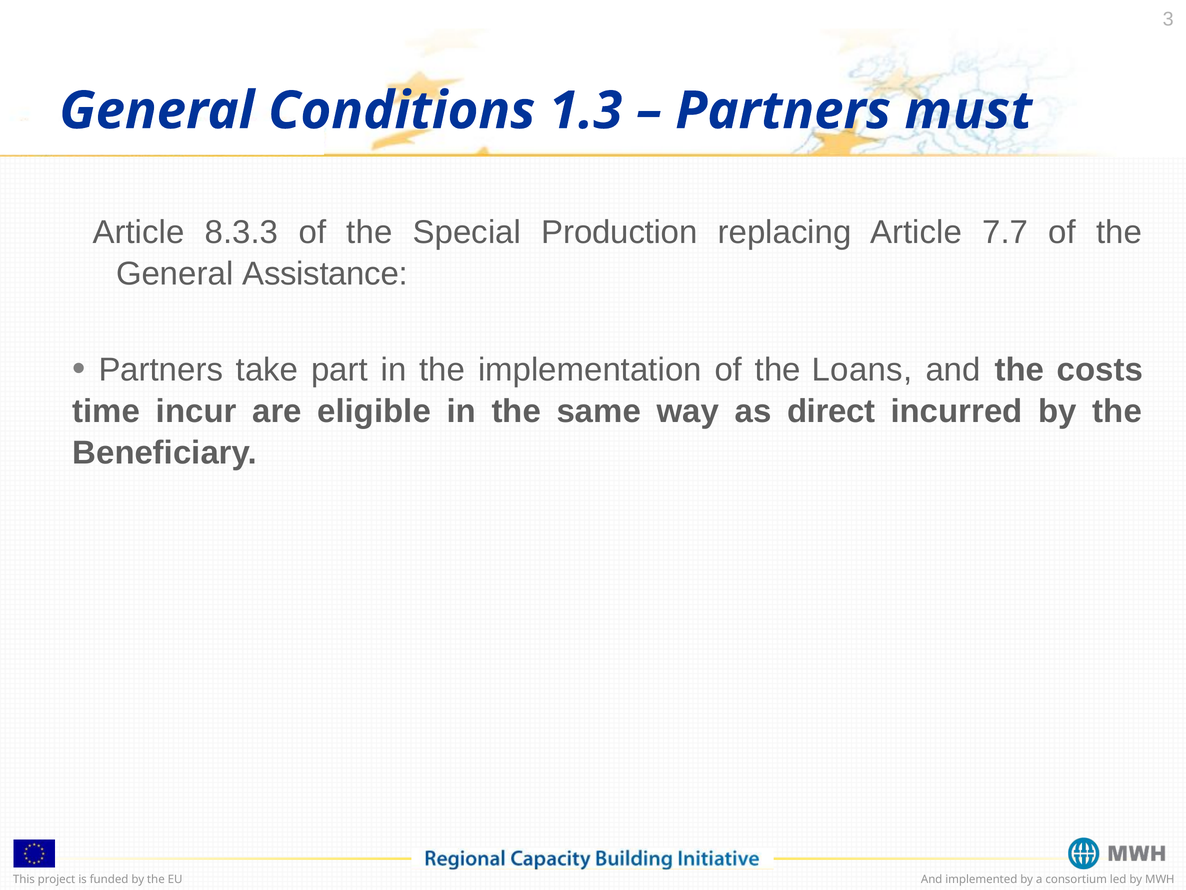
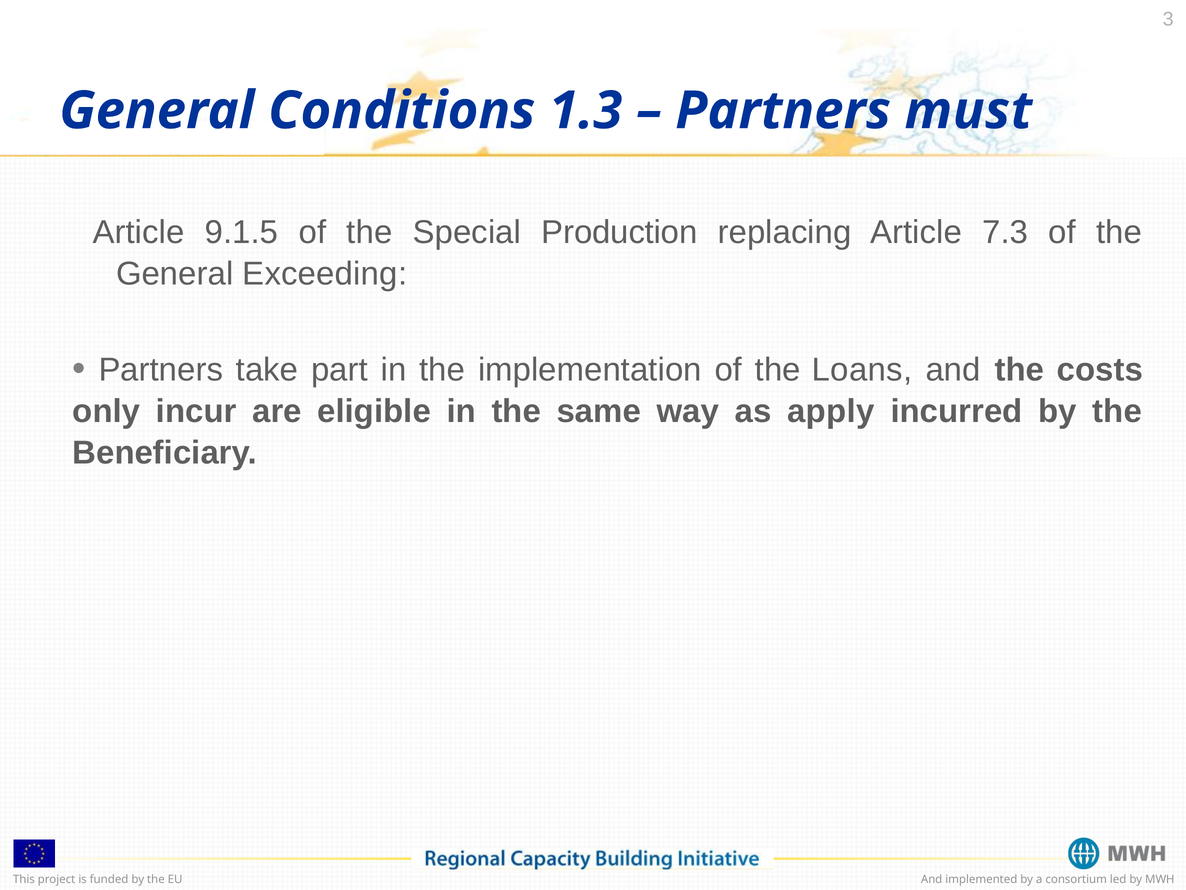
8.3.3: 8.3.3 -> 9.1.5
7.7: 7.7 -> 7.3
Assistance: Assistance -> Exceeding
time: time -> only
direct: direct -> apply
